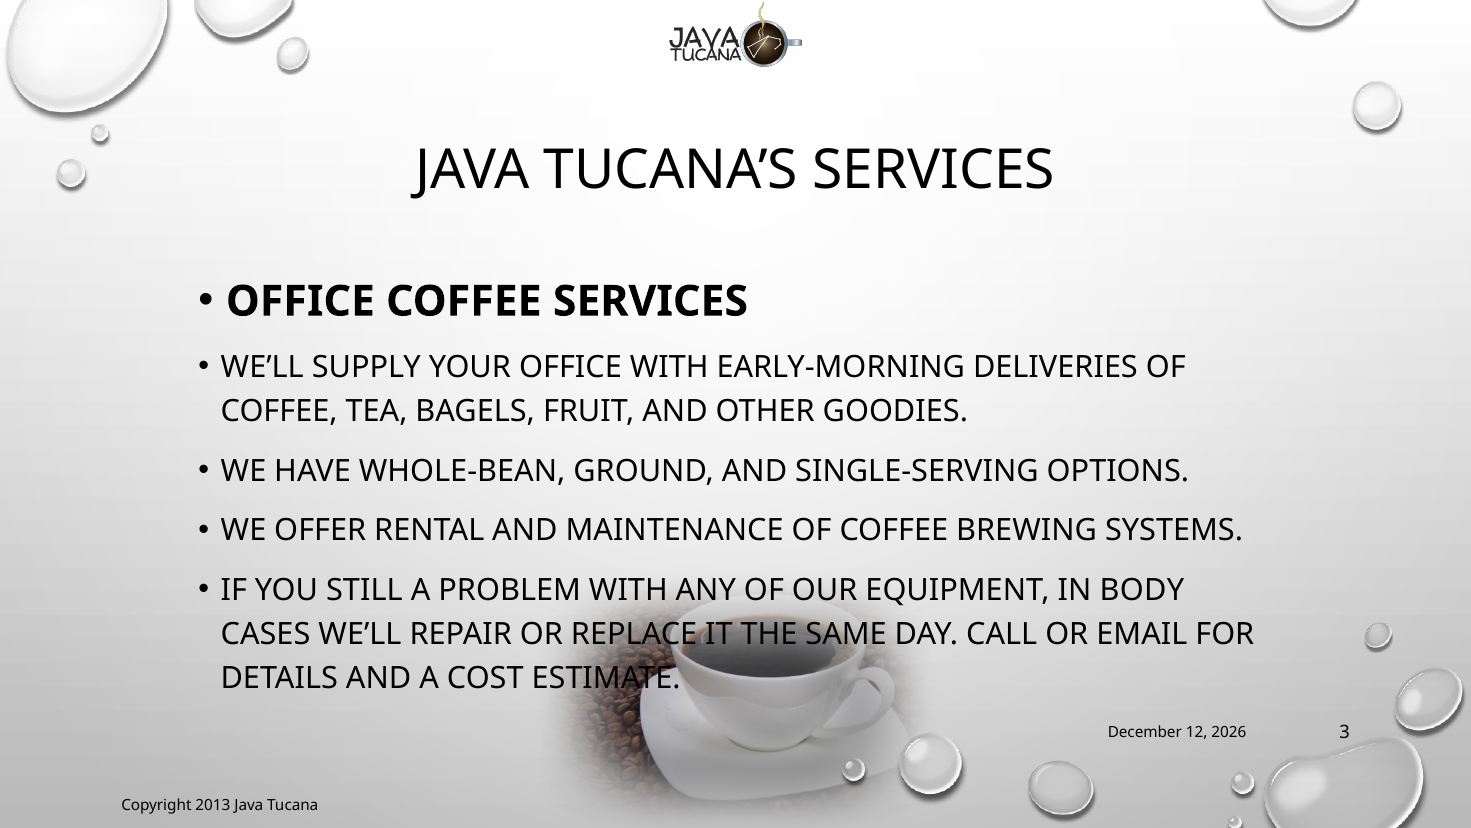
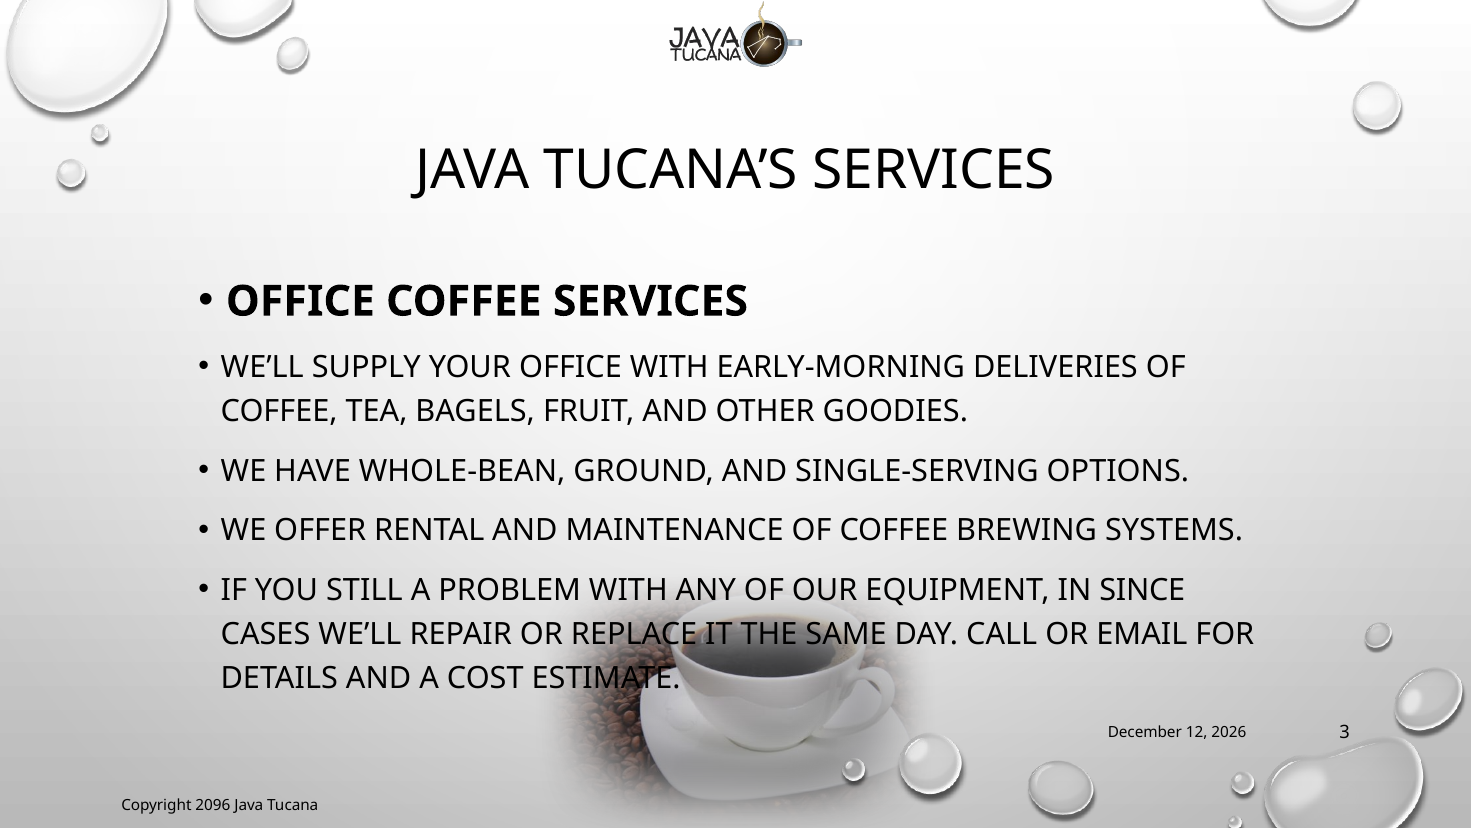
BODY: BODY -> SINCE
2013: 2013 -> 2096
